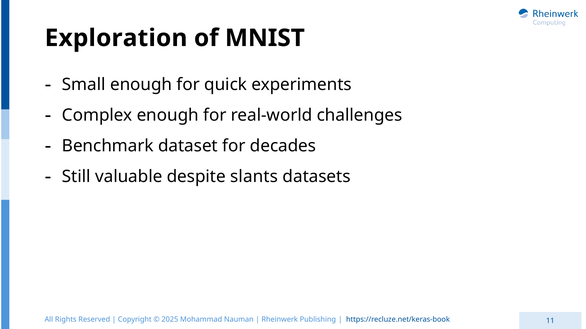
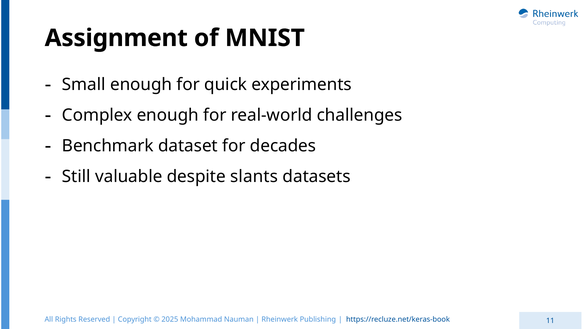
Exploration: Exploration -> Assignment
